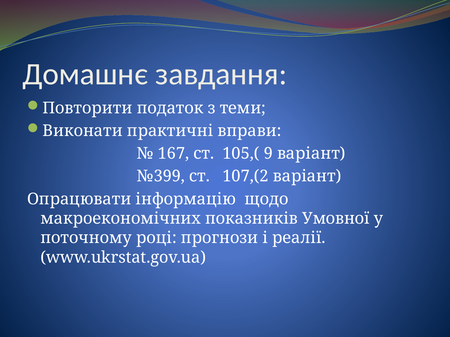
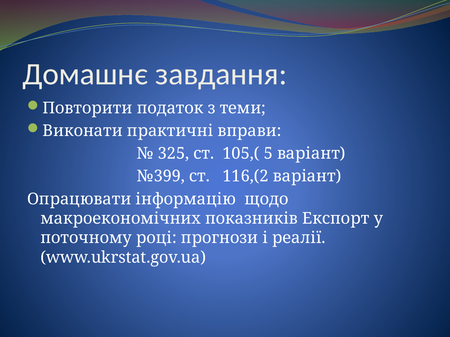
167: 167 -> 325
9: 9 -> 5
107,(2: 107,(2 -> 116,(2
Умовної: Умовної -> Експорт
